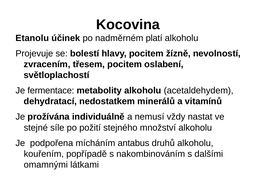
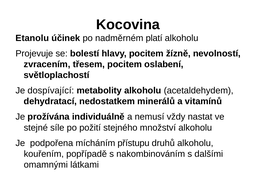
fermentace: fermentace -> dospívající
antabus: antabus -> přístupu
